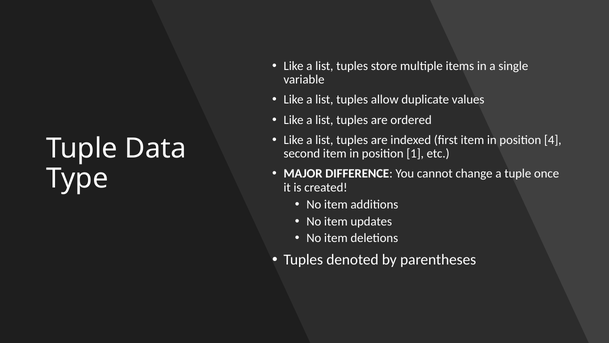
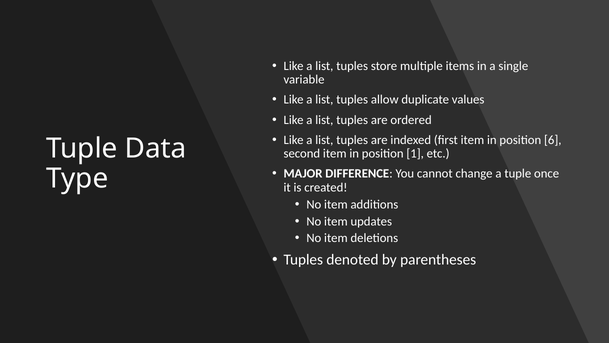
4: 4 -> 6
